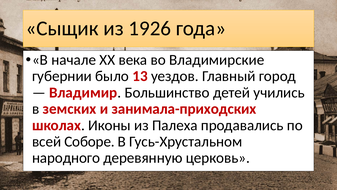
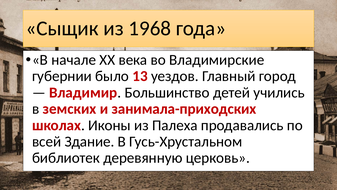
1926: 1926 -> 1968
Соборе: Соборе -> Здание
народного: народного -> библиотек
